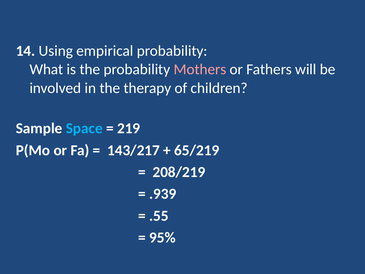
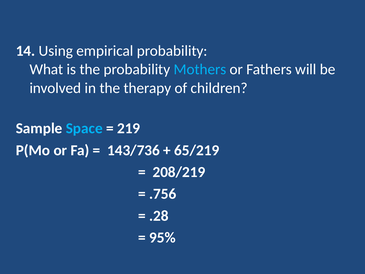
Mothers colour: pink -> light blue
143/217: 143/217 -> 143/736
.939: .939 -> .756
.55: .55 -> .28
